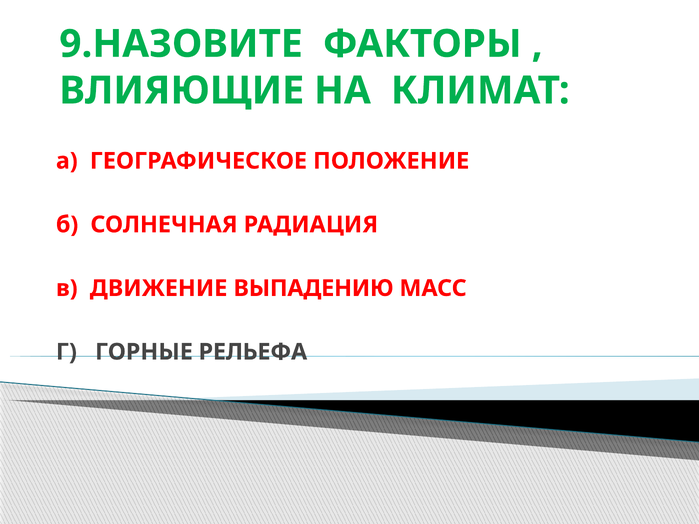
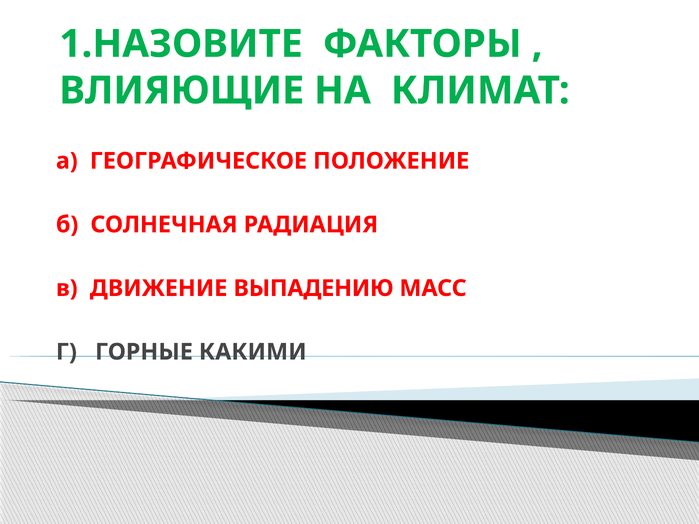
9.НАЗОВИТЕ: 9.НАЗОВИТЕ -> 1.НАЗОВИТЕ
РЕЛЬЕФА: РЕЛЬЕФА -> КАКИМИ
